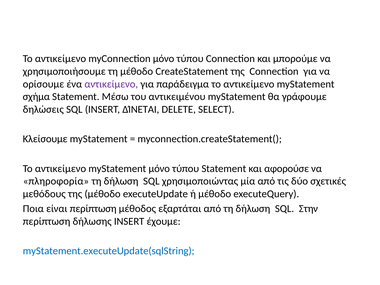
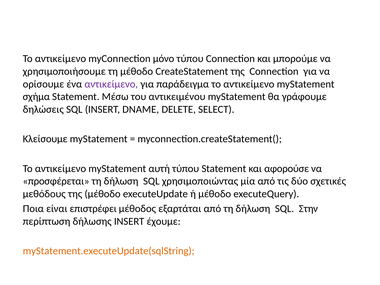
ΔΊΝΕΤΑΙ: ΔΊΝΕΤΑΙ -> DNAME
myStatement μόνο: μόνο -> αυτή
πληροφορία: πληροφορία -> προσφέρεται
είναι περίπτωση: περίπτωση -> επιστρέφει
myStatement.executeUpdate(sqlString colour: blue -> orange
